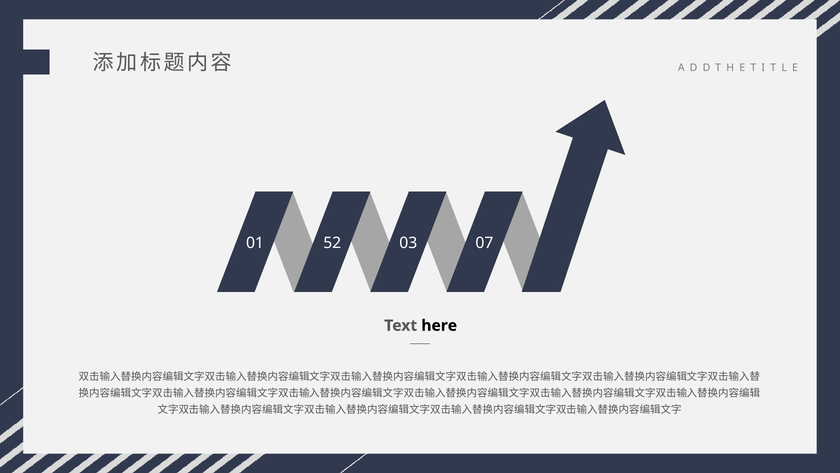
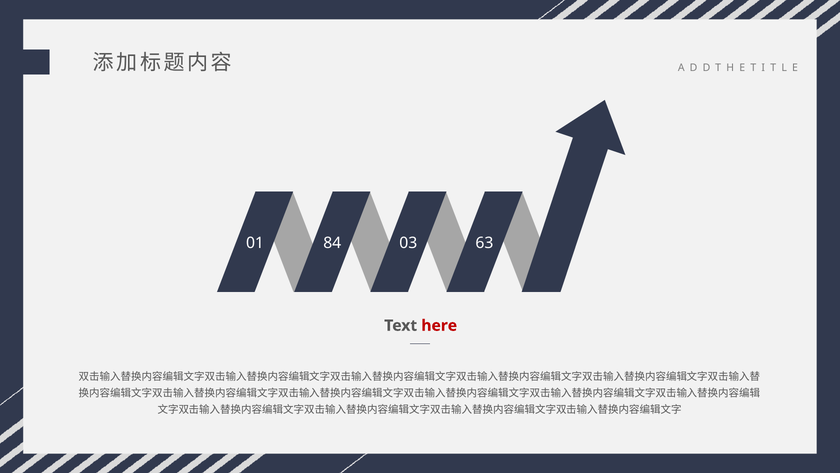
52: 52 -> 84
07: 07 -> 63
here colour: black -> red
